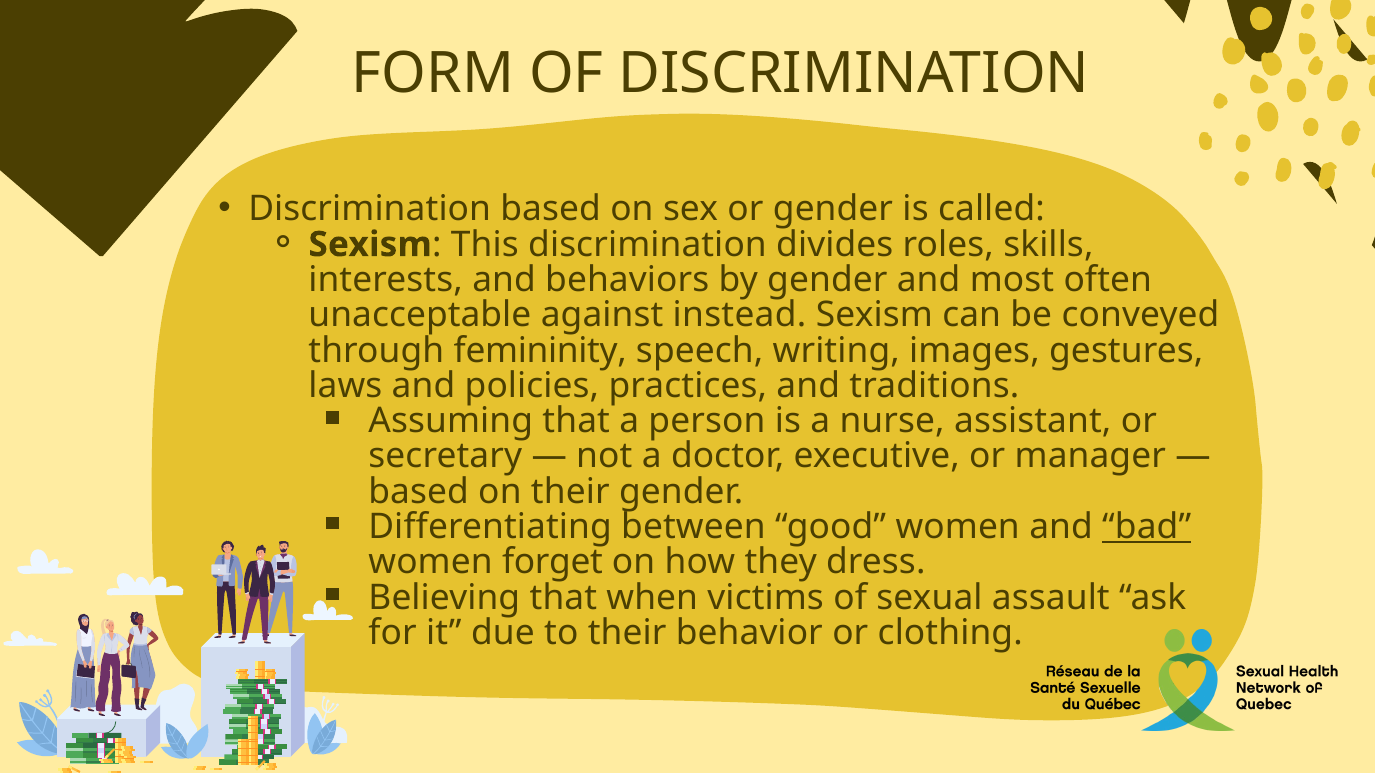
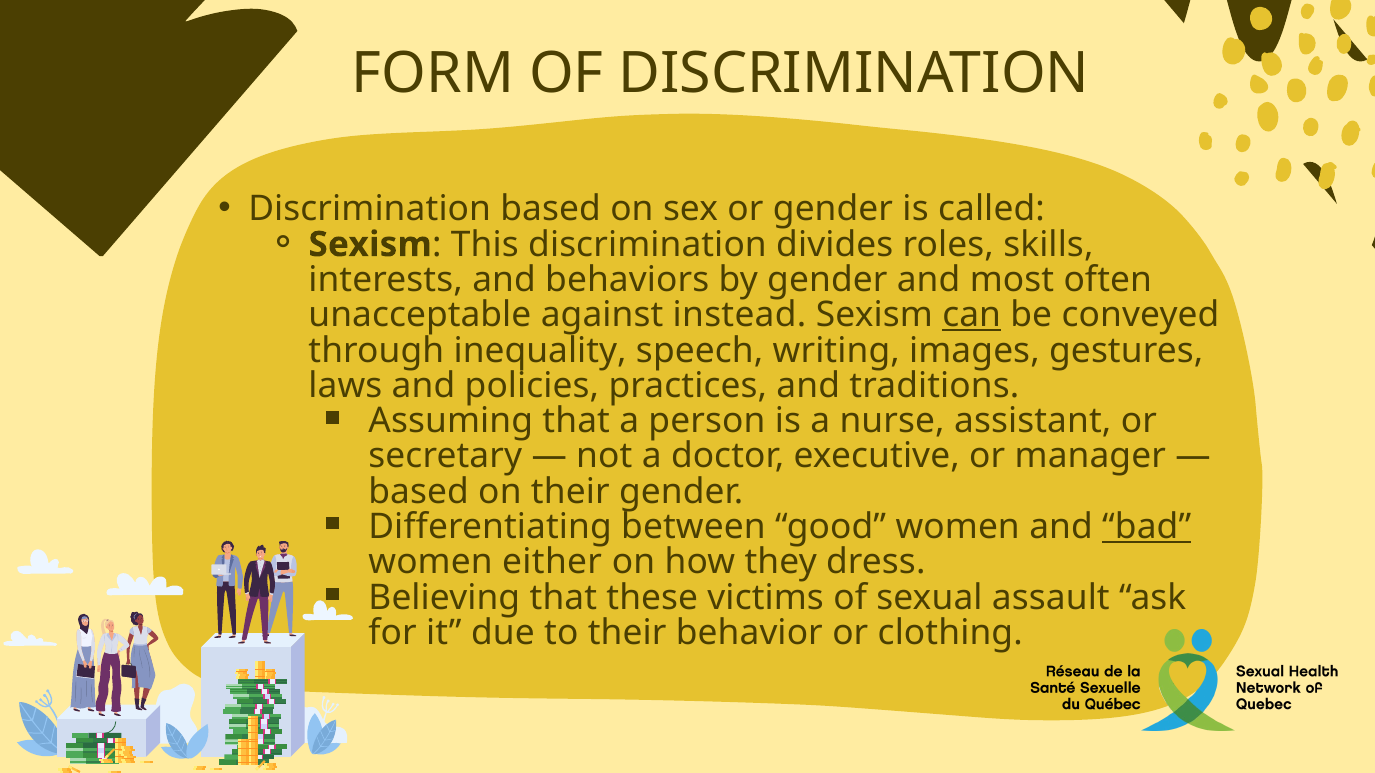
can underline: none -> present
femininity: femininity -> inequality
forget: forget -> either
when: when -> these
